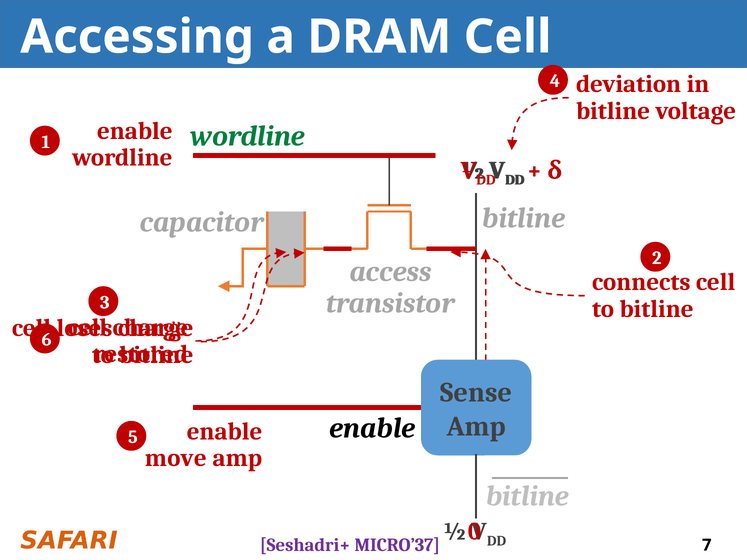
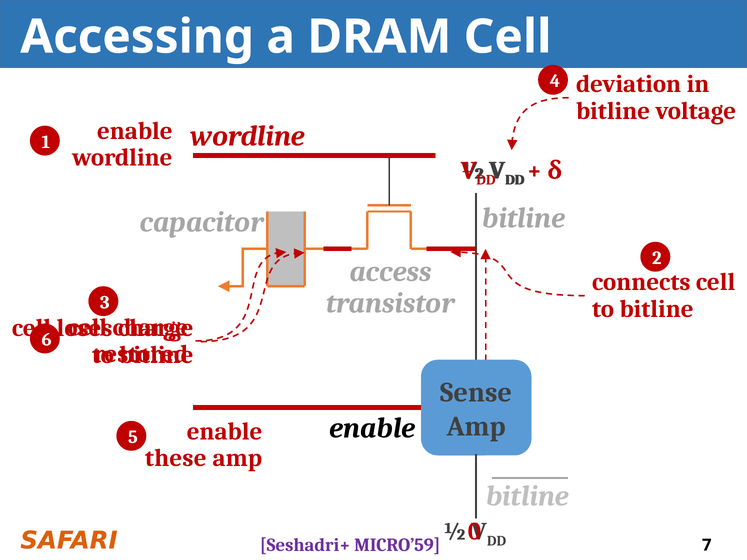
wordline at (248, 136) colour: green -> red
move: move -> these
MICRO’37: MICRO’37 -> MICRO’59
